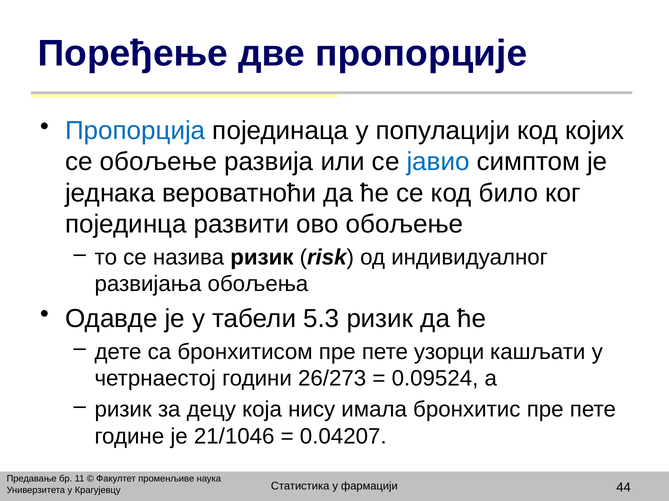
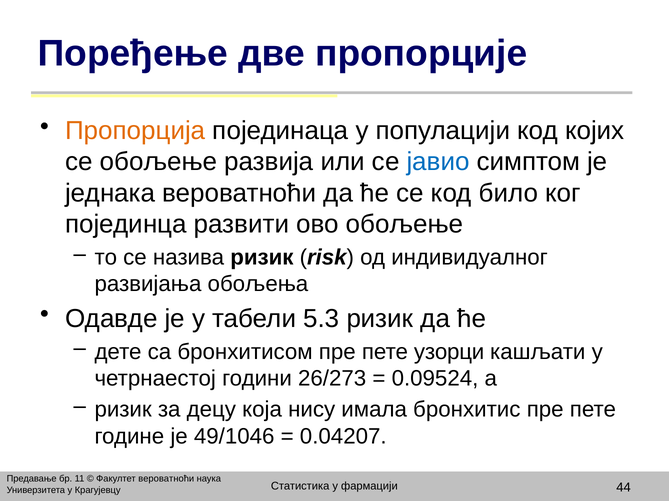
Пропорција colour: blue -> orange
21/1046: 21/1046 -> 49/1046
Факултет променљиве: променљиве -> вероватноћи
